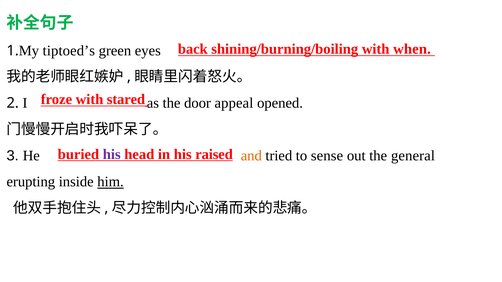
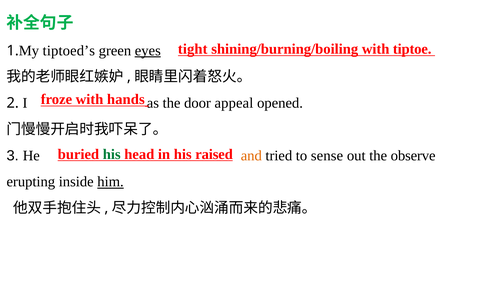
back: back -> tight
when: when -> tiptoe
eyes underline: none -> present
stared: stared -> hands
his at (112, 154) colour: purple -> green
general: general -> observe
